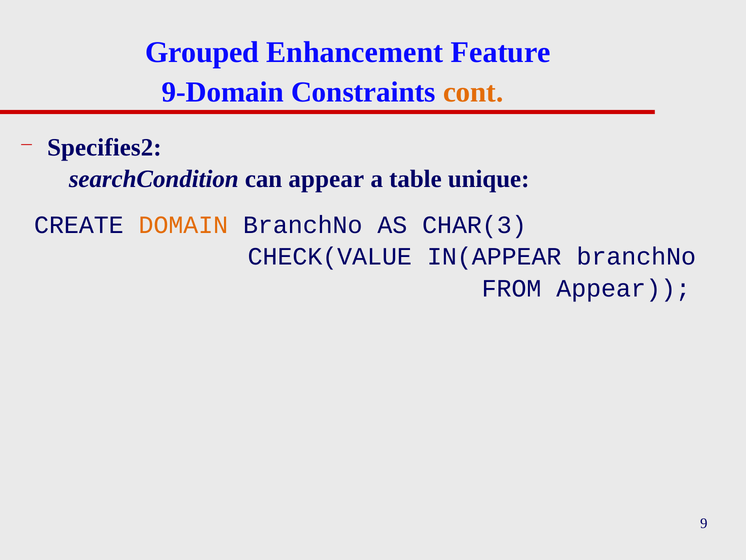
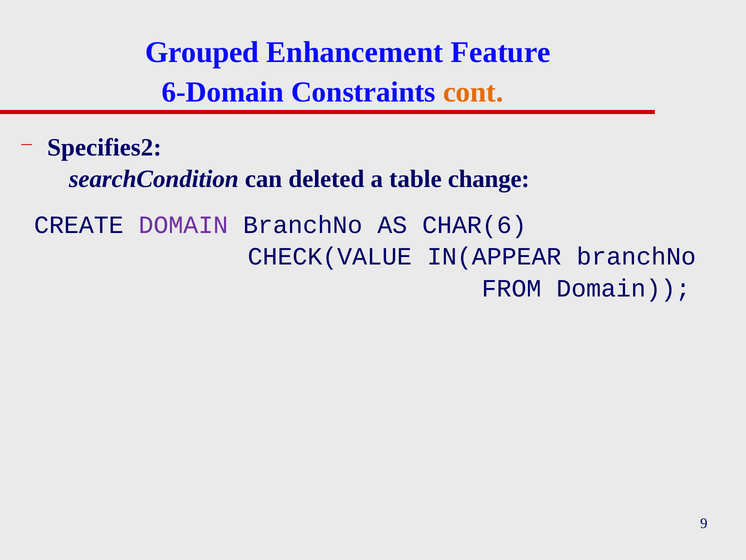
9-Domain: 9-Domain -> 6-Domain
can appear: appear -> deleted
unique: unique -> change
DOMAIN at (183, 225) colour: orange -> purple
CHAR(3: CHAR(3 -> CHAR(6
FROM Appear: Appear -> Domain
